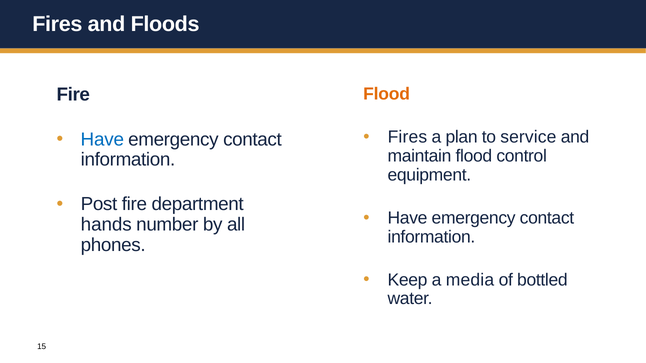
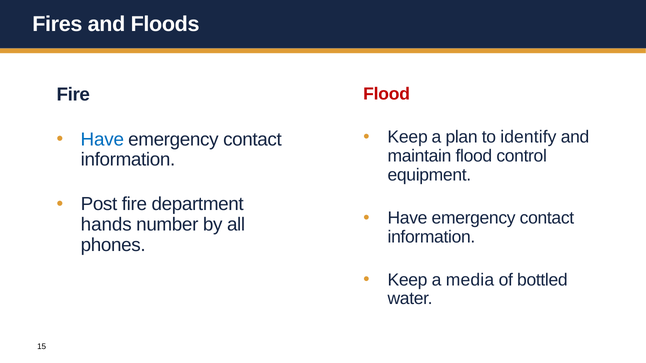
Flood at (387, 94) colour: orange -> red
Fires at (407, 137): Fires -> Keep
service: service -> identify
